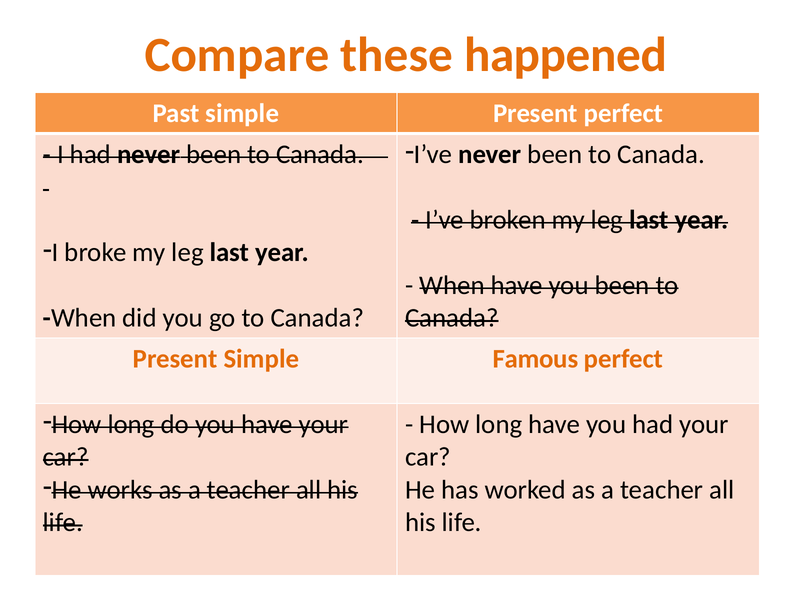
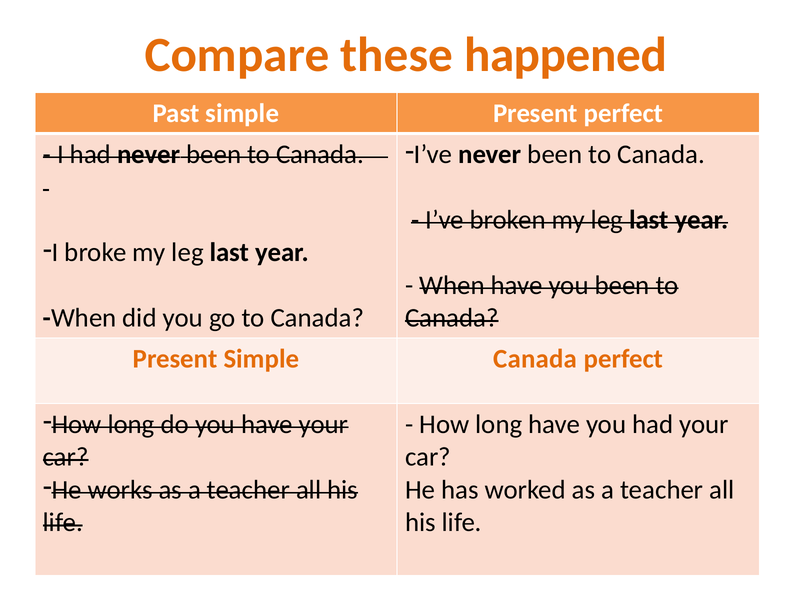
Simple Famous: Famous -> Canada
